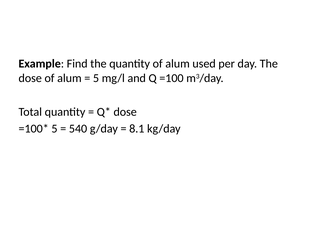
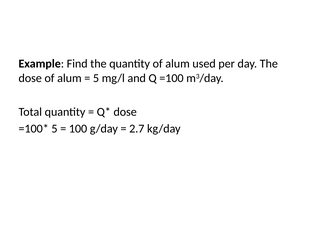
540: 540 -> 100
8.1: 8.1 -> 2.7
